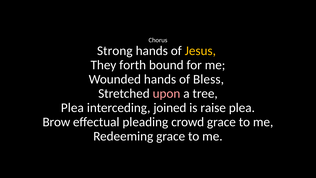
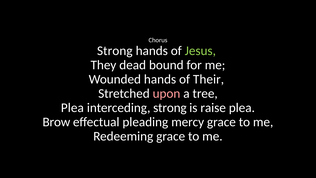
Jesus colour: yellow -> light green
forth: forth -> dead
Bless: Bless -> Their
interceding joined: joined -> strong
crowd: crowd -> mercy
